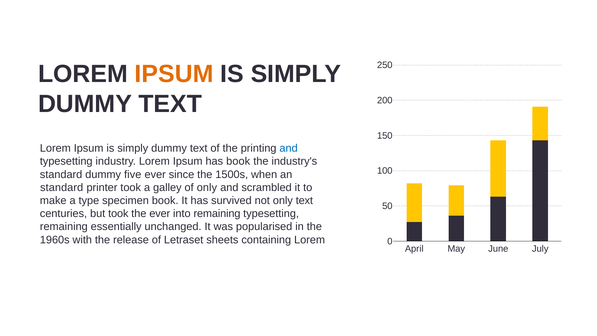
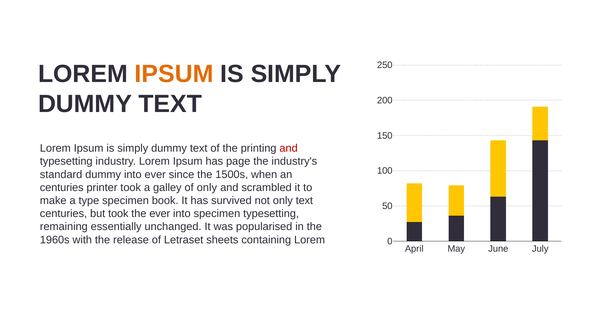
and at (289, 148) colour: blue -> red
has book: book -> page
dummy five: five -> into
standard at (62, 187): standard -> centuries
into remaining: remaining -> specimen
